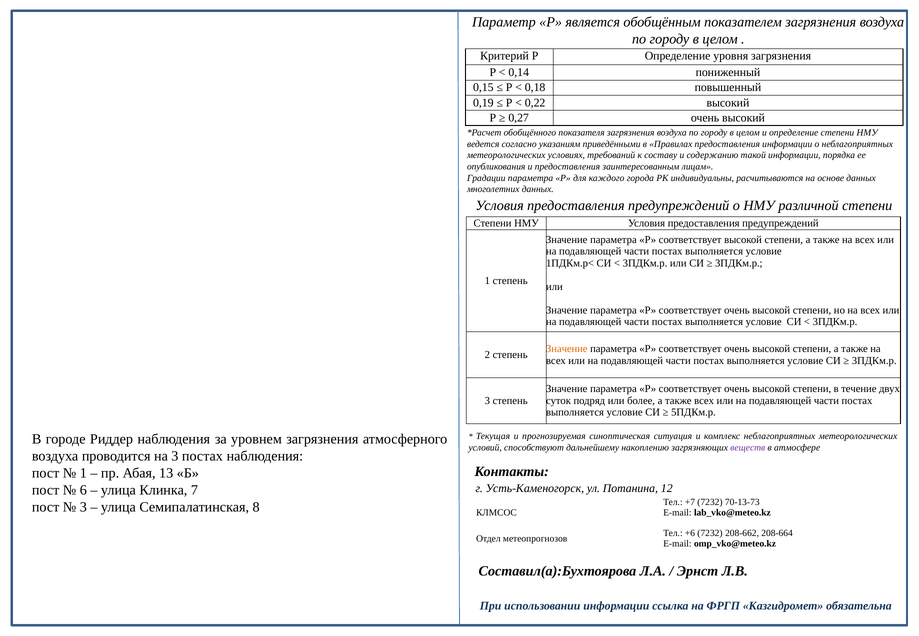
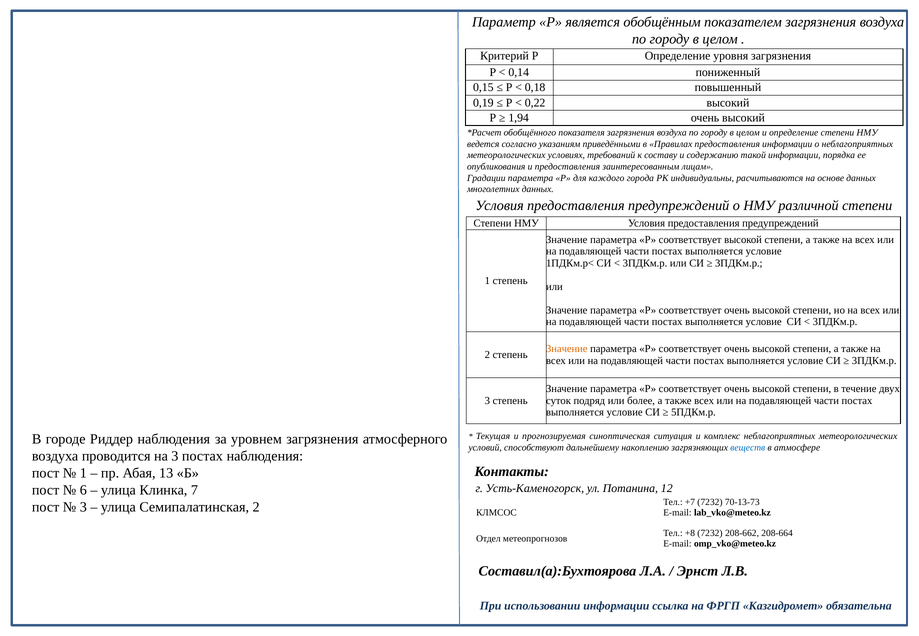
0,27: 0,27 -> 1,94
веществ colour: purple -> blue
Семипалатинская 8: 8 -> 2
+6: +6 -> +8
